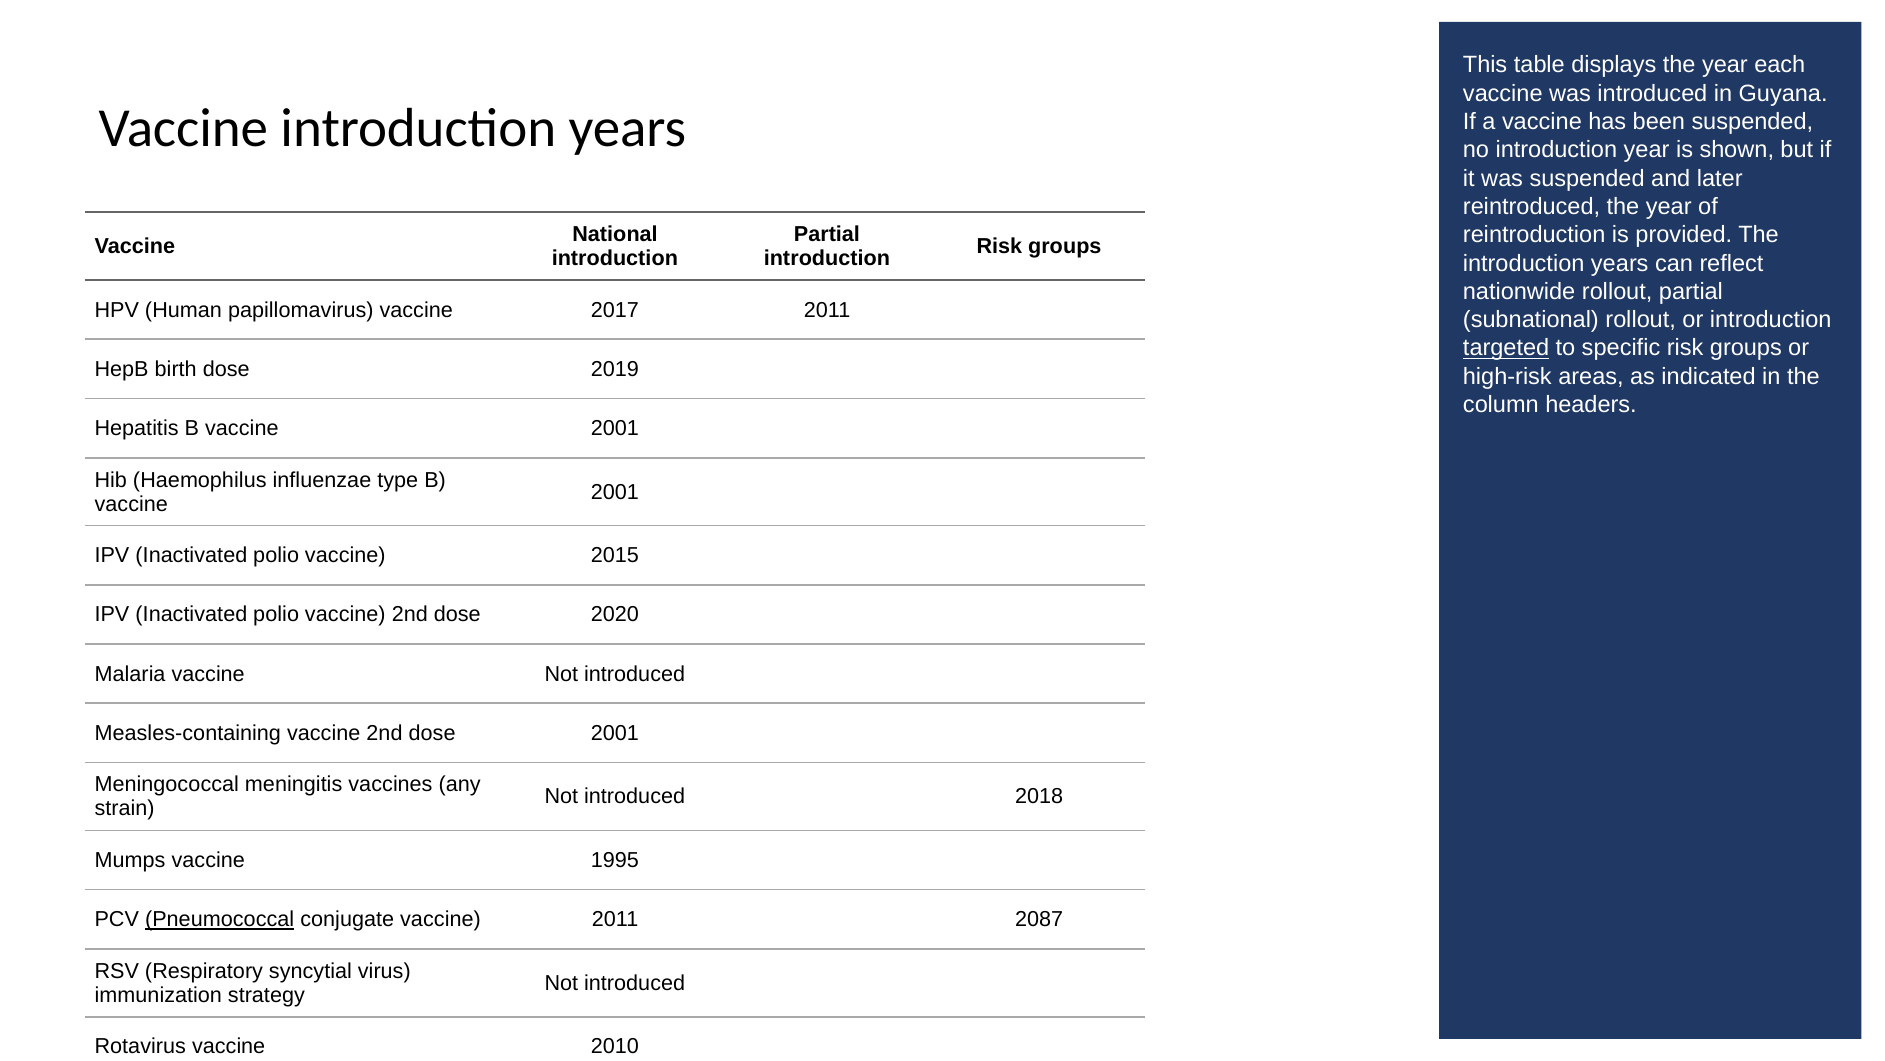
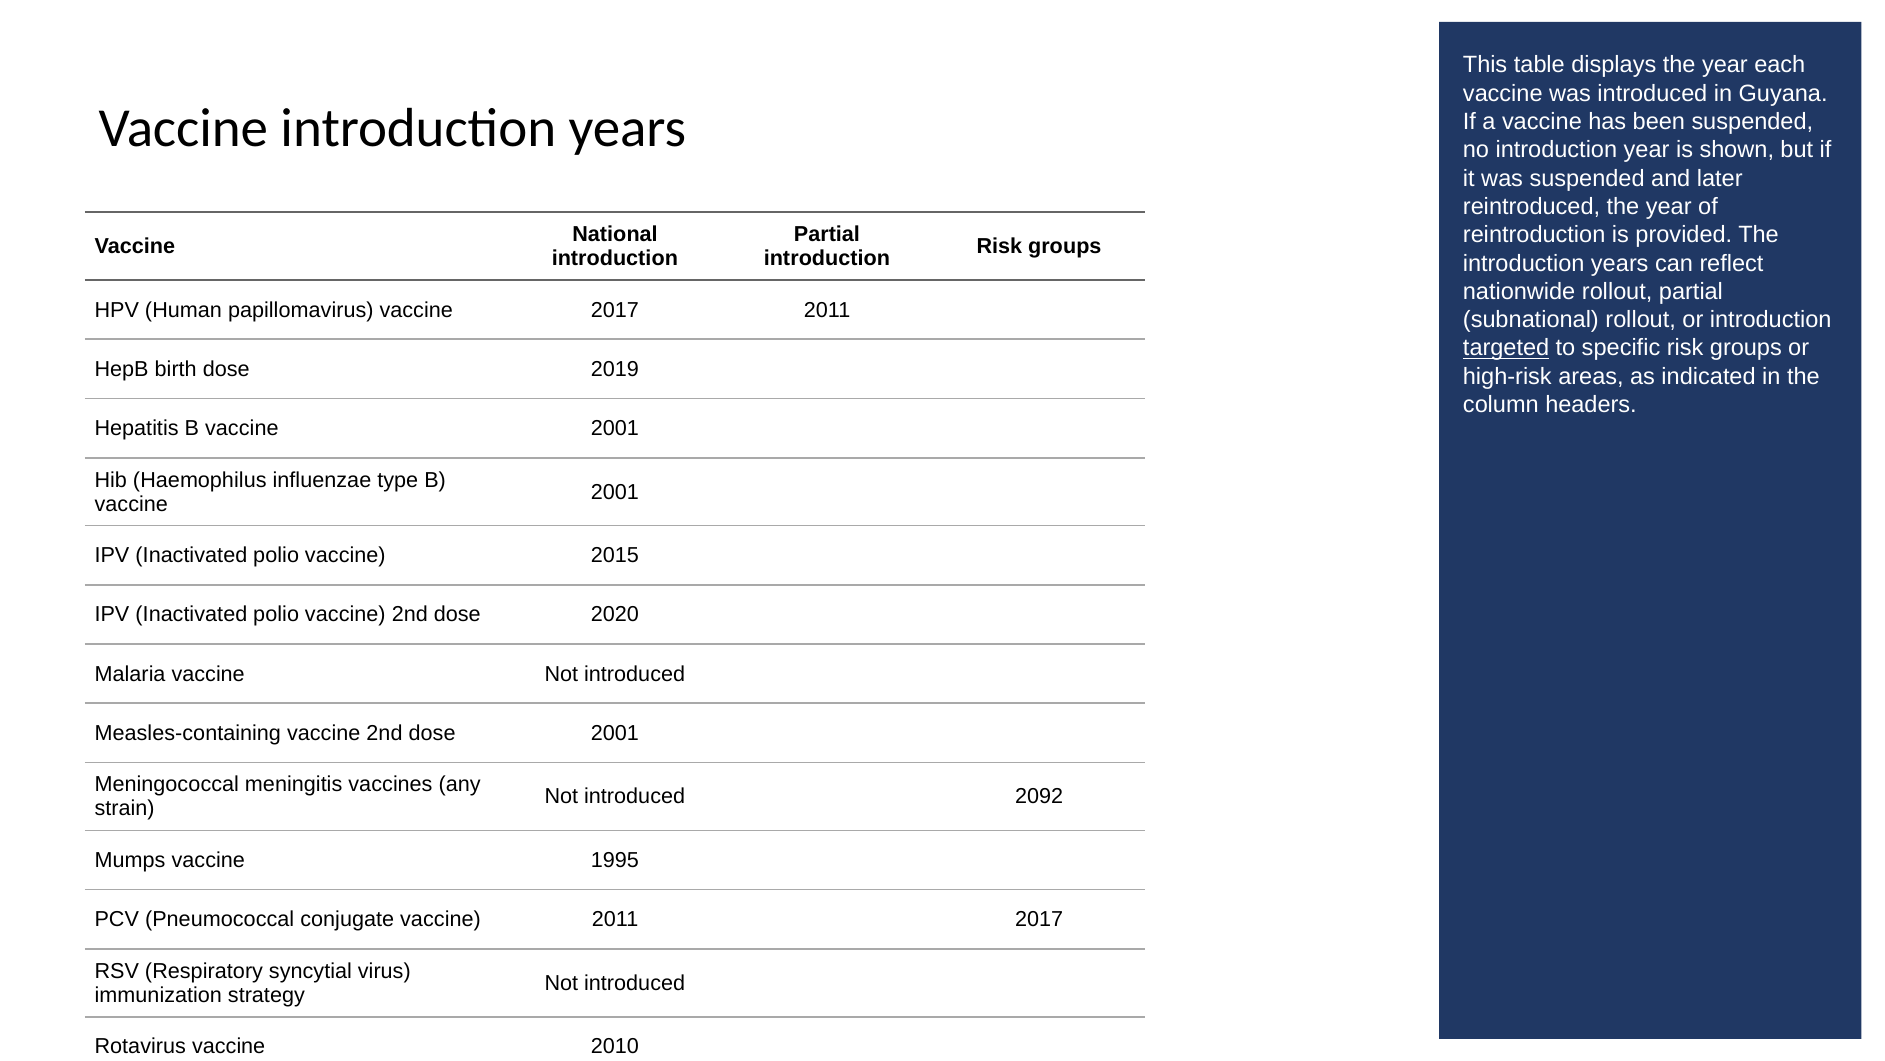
2018: 2018 -> 2092
Pneumococcal underline: present -> none
2011 2087: 2087 -> 2017
